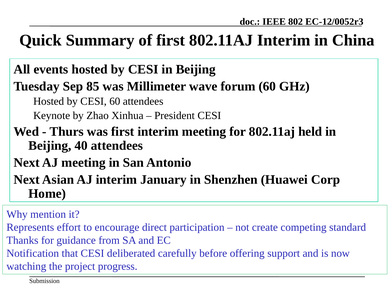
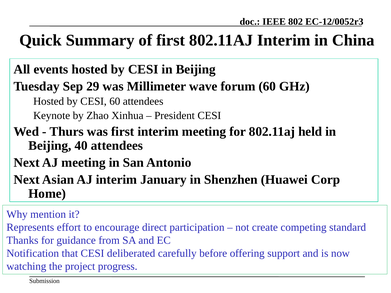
85: 85 -> 29
